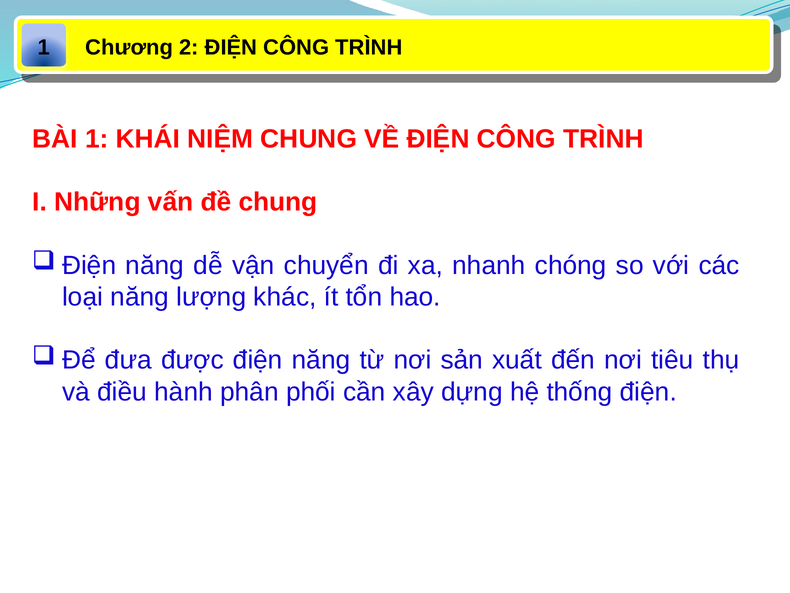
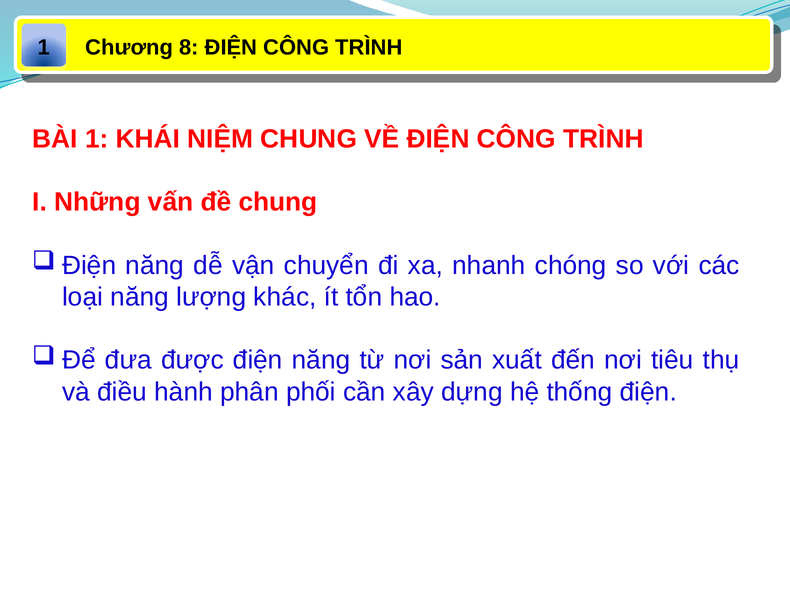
2: 2 -> 8
